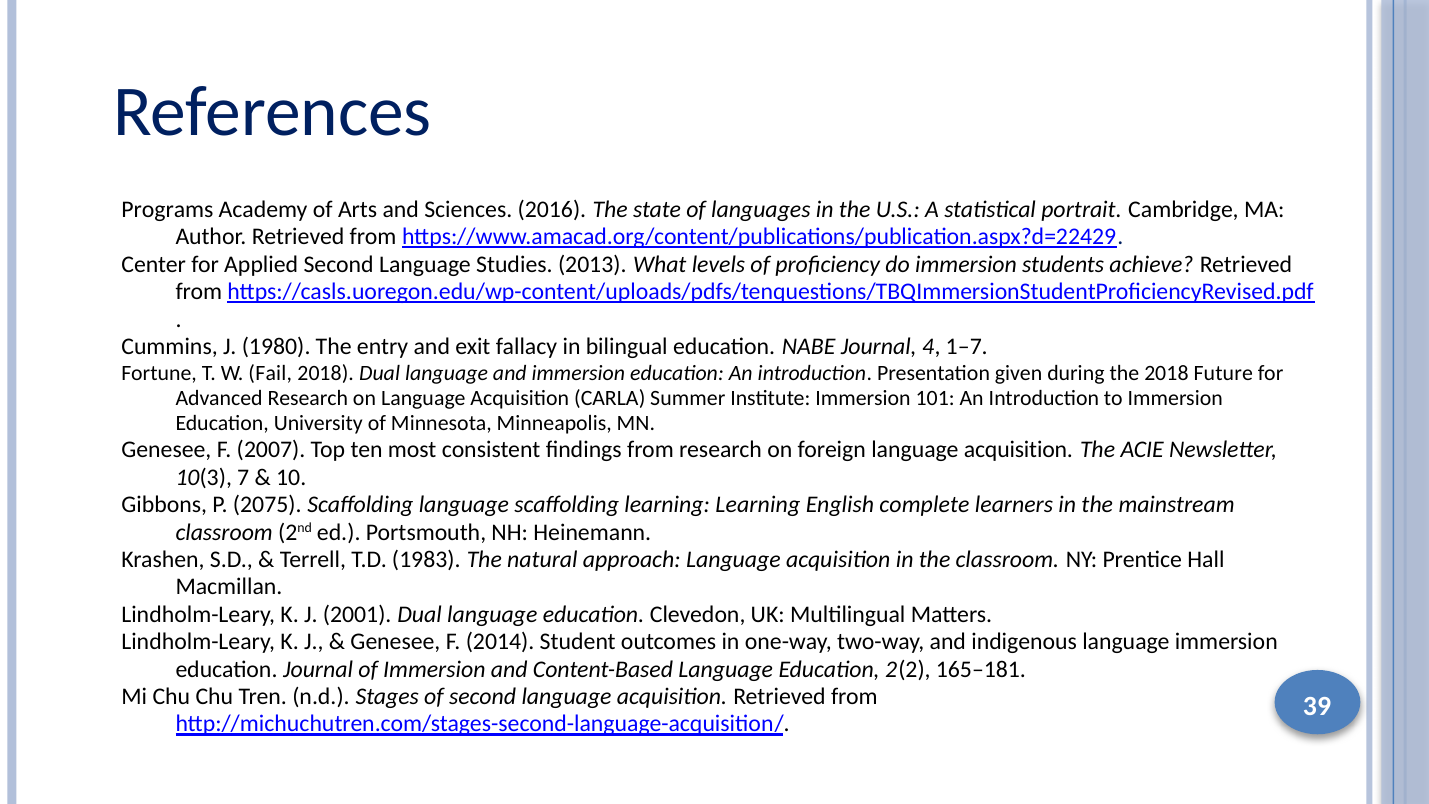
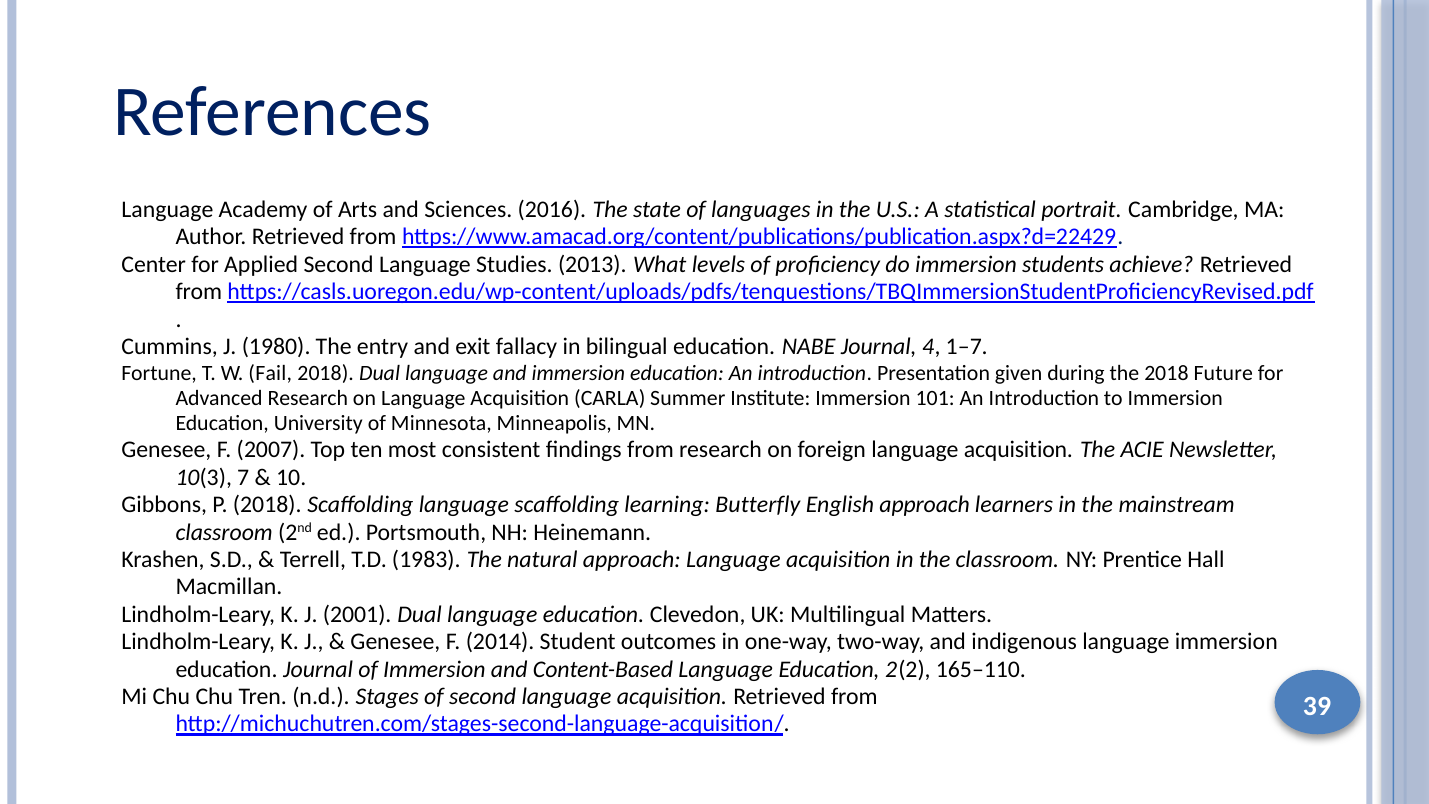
Programs at (167, 209): Programs -> Language
P 2075: 2075 -> 2018
learning Learning: Learning -> Butterfly
English complete: complete -> approach
165–181: 165–181 -> 165–110
